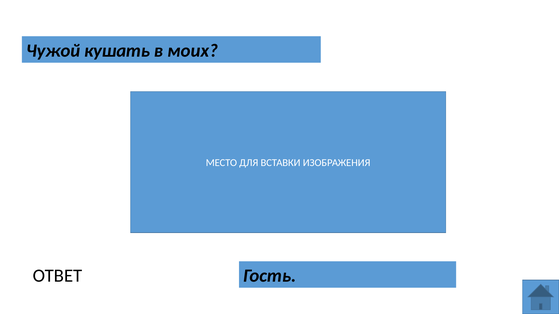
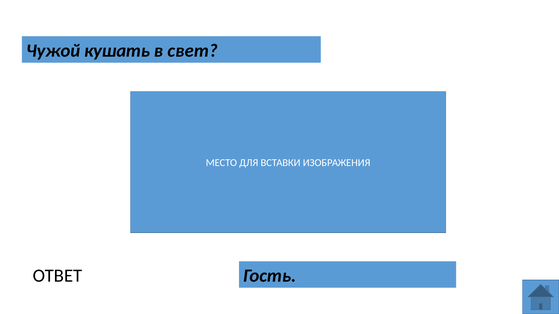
моих: моих -> свет
